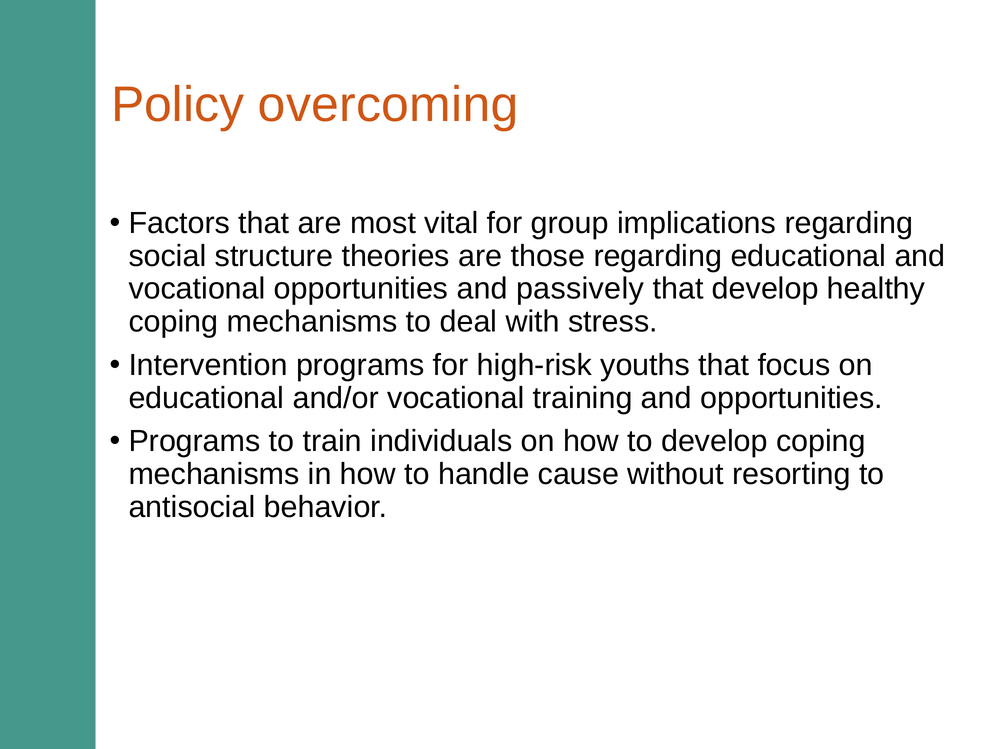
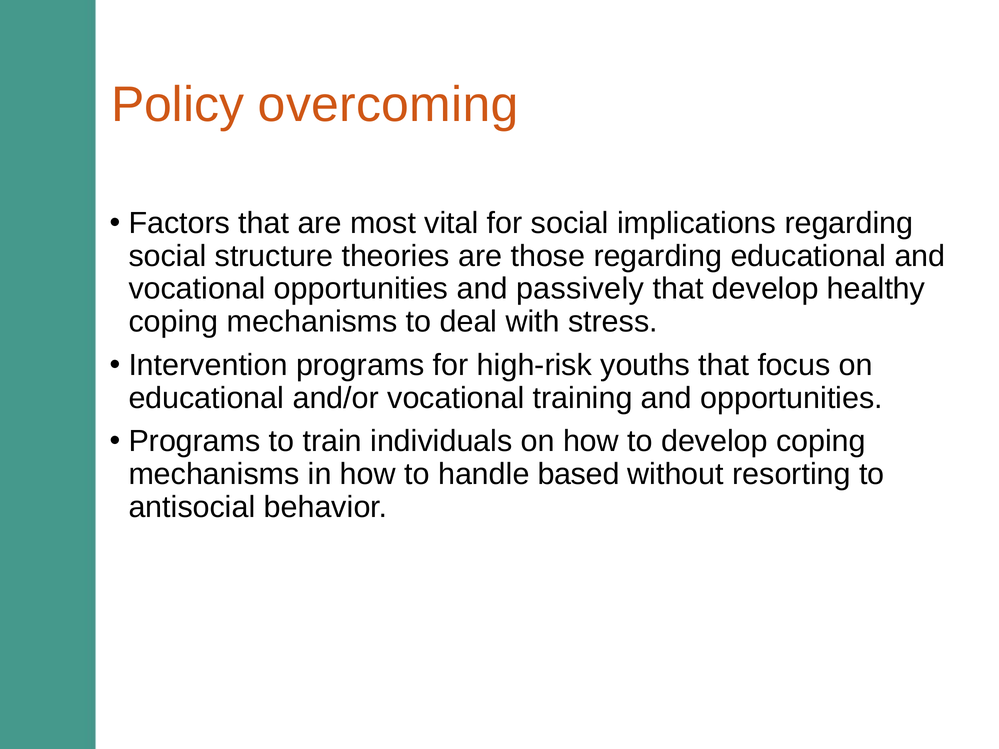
for group: group -> social
cause: cause -> based
